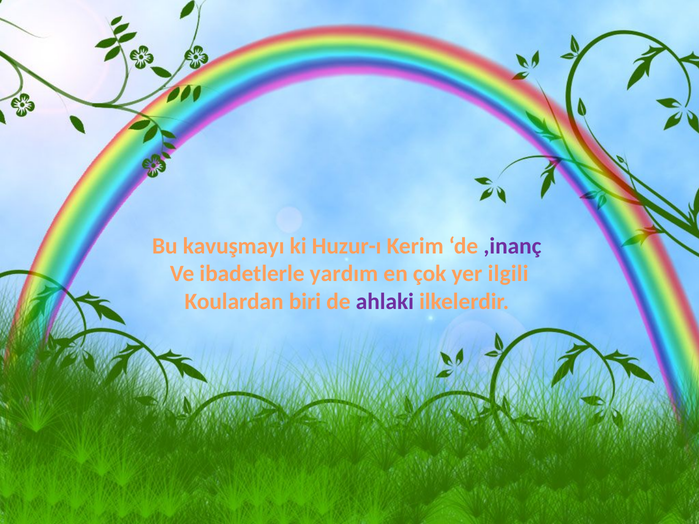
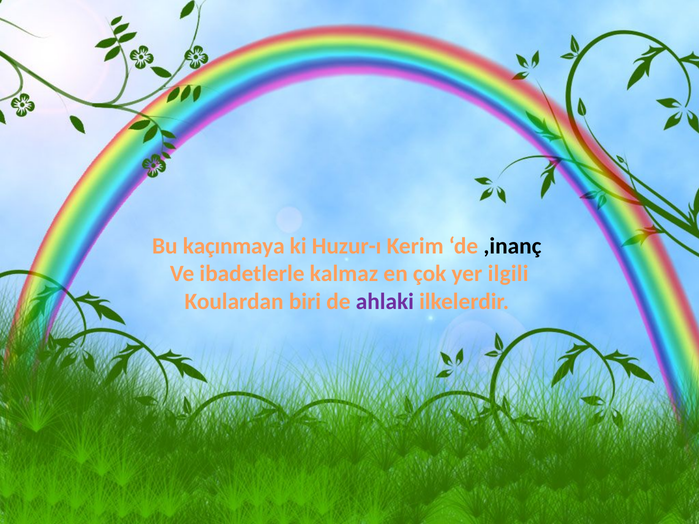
kavuşmayı: kavuşmayı -> kaçınmaya
,inanç colour: purple -> black
yardım: yardım -> kalmaz
